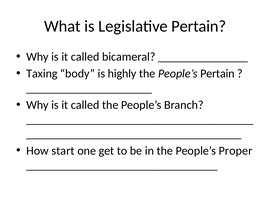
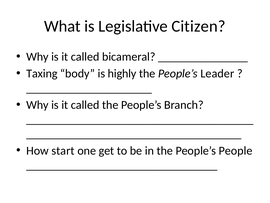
Legislative Pertain: Pertain -> Citizen
People’s Pertain: Pertain -> Leader
Proper: Proper -> People
